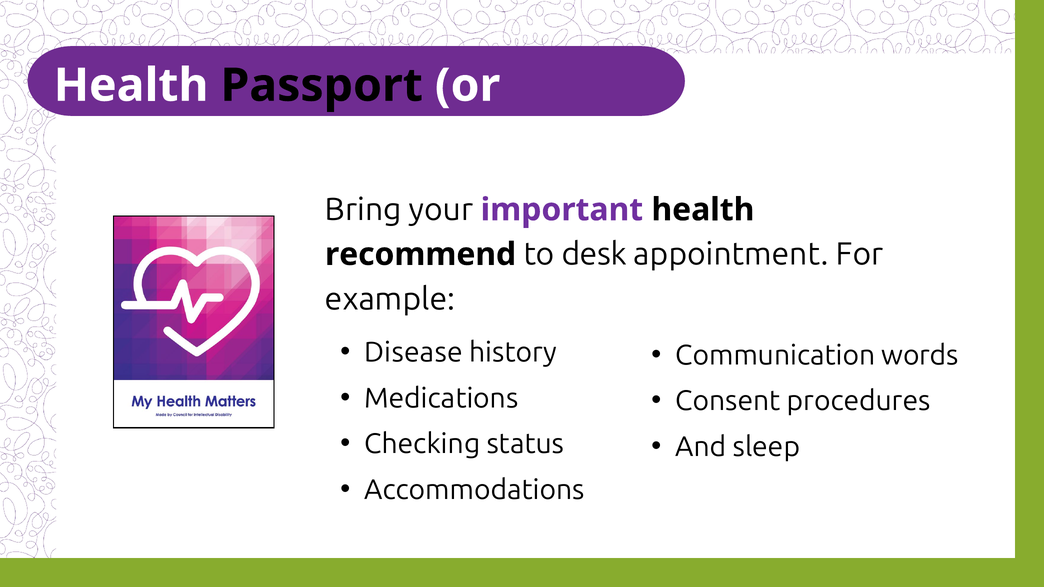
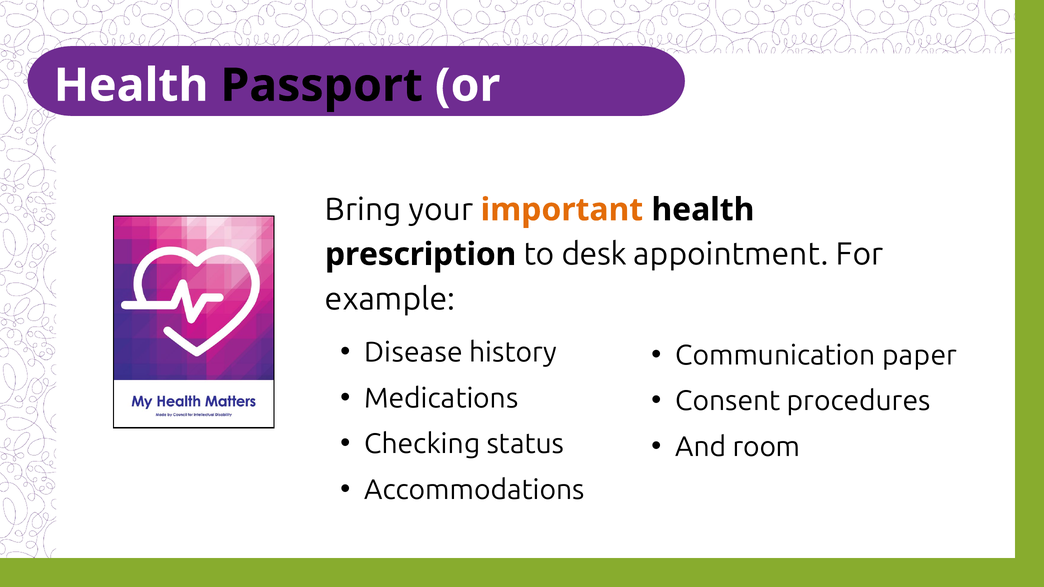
important colour: purple -> orange
recommend: recommend -> prescription
words: words -> paper
sleep: sleep -> room
